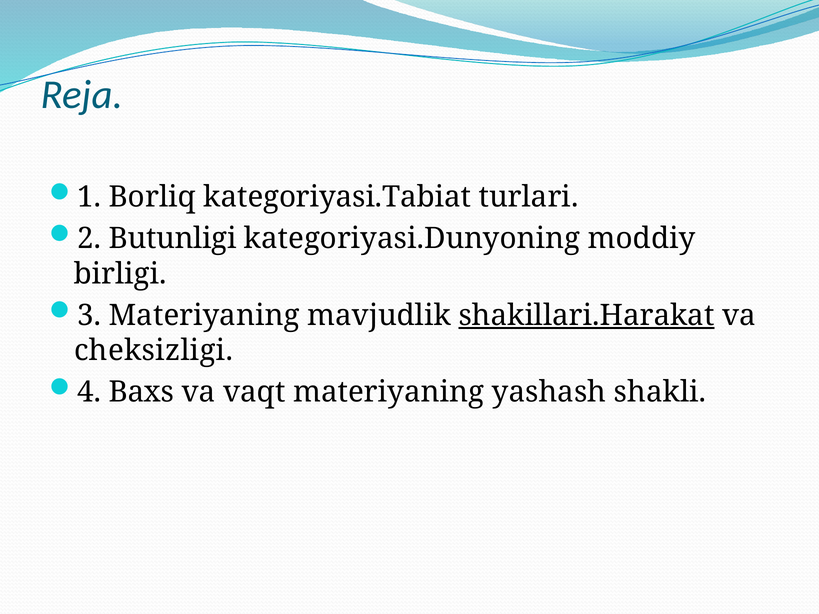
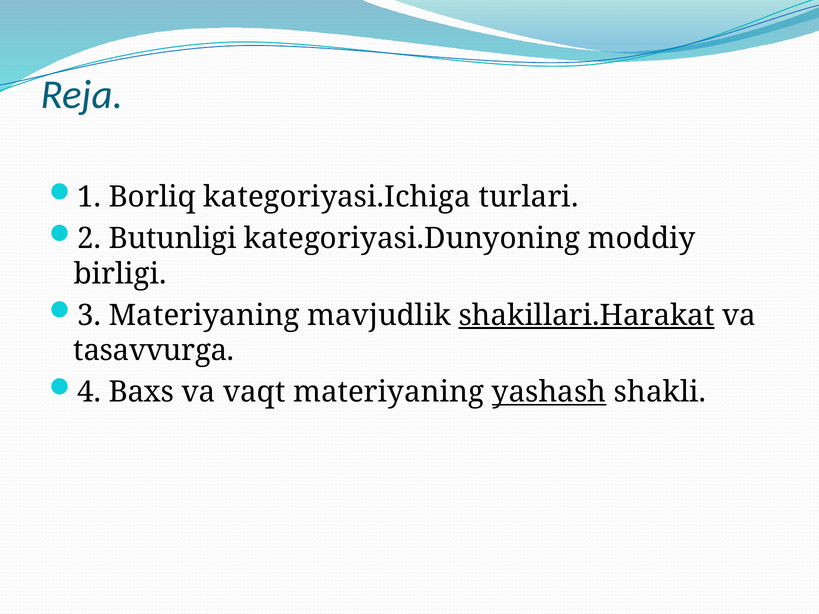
kategoriyasi.Tabiat: kategoriyasi.Tabiat -> kategoriyasi.Ichiga
cheksizligi: cheksizligi -> tasavvurga
yashash underline: none -> present
